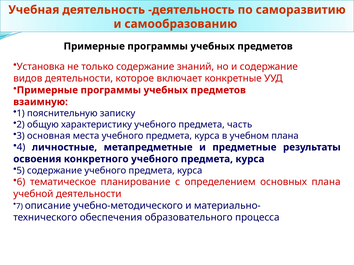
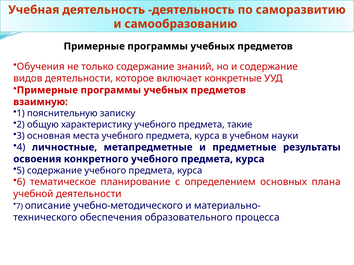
Установка: Установка -> Обучения
часть: часть -> такие
учебном плана: плана -> науки
